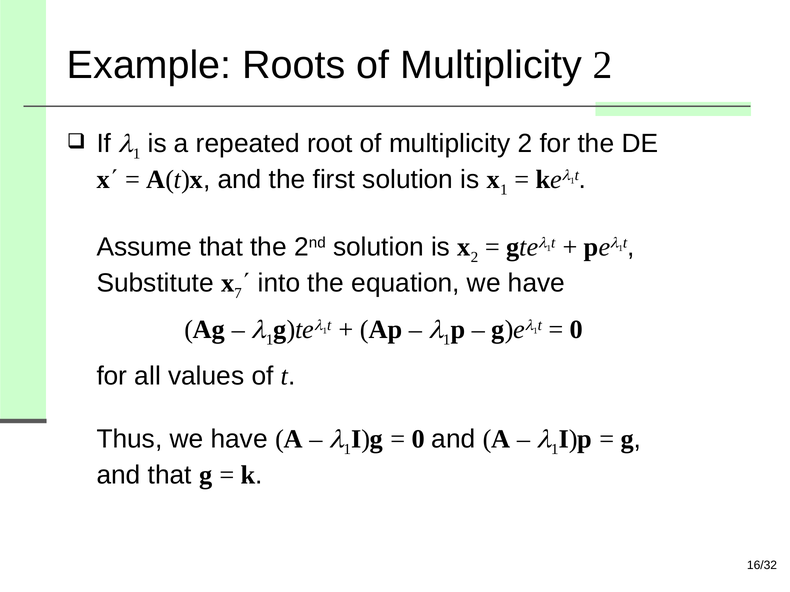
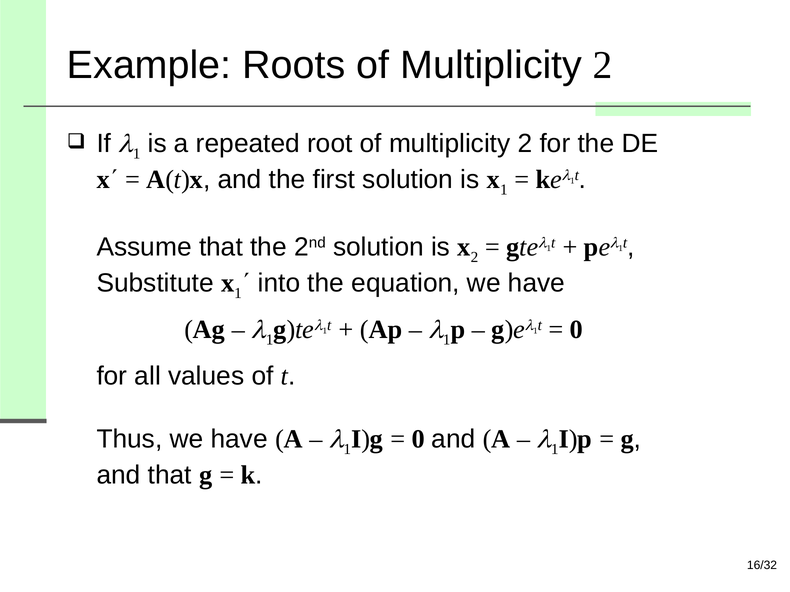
7 at (238, 293): 7 -> 1
